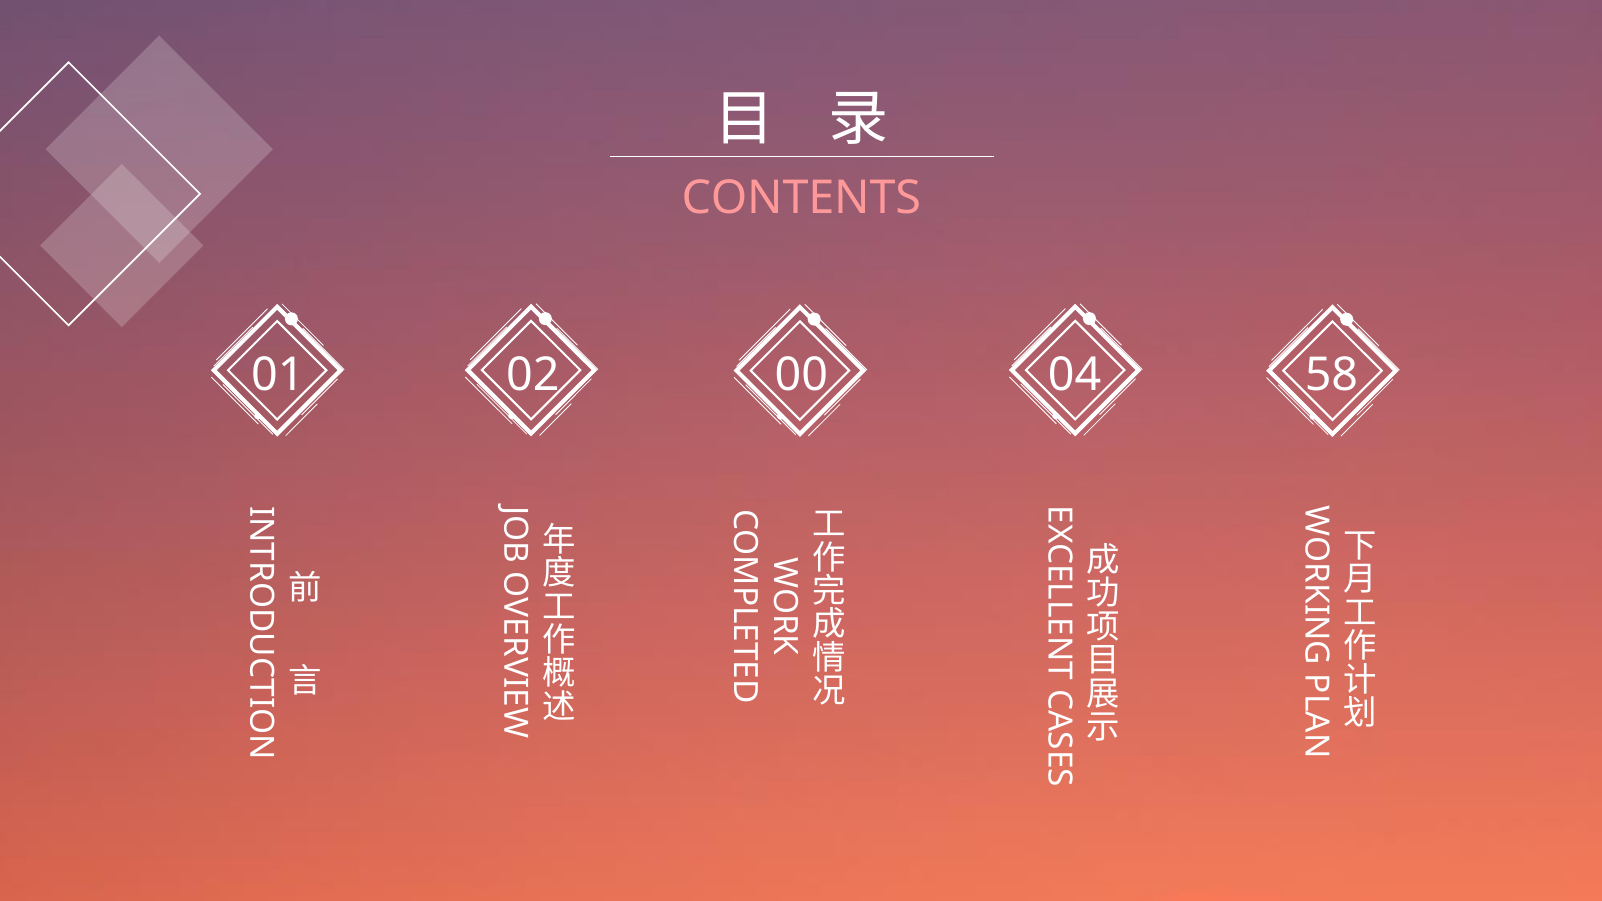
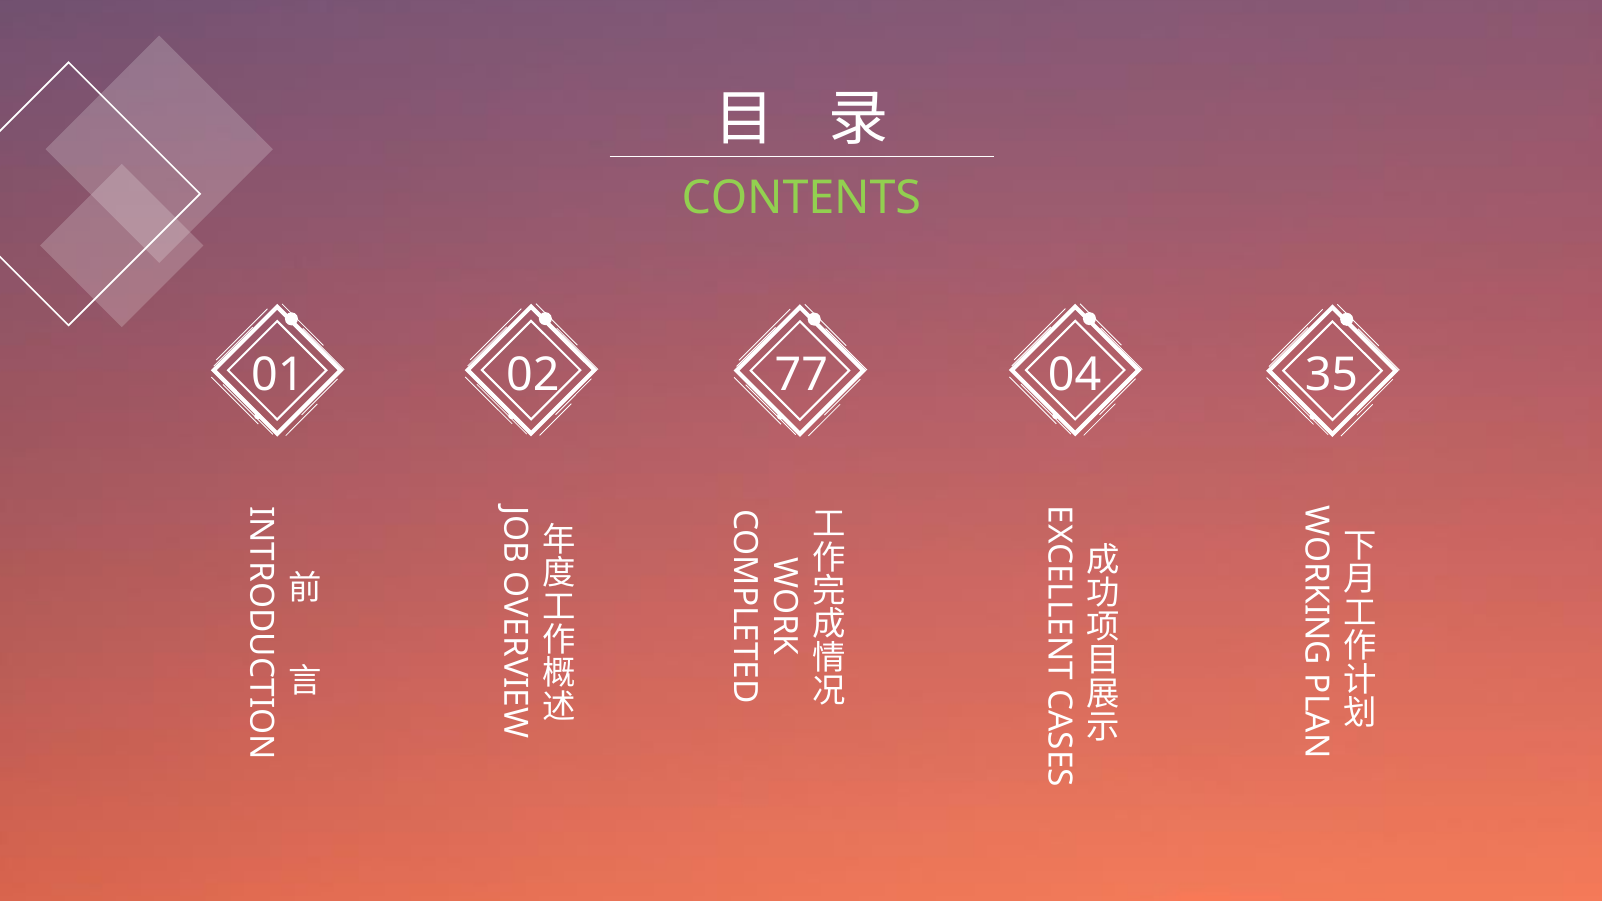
CONTENTS colour: pink -> light green
00: 00 -> 77
58: 58 -> 35
